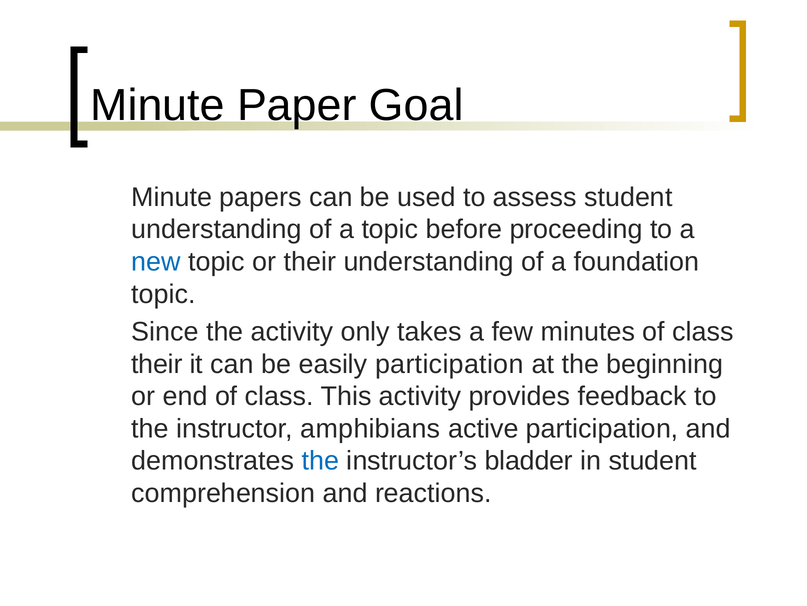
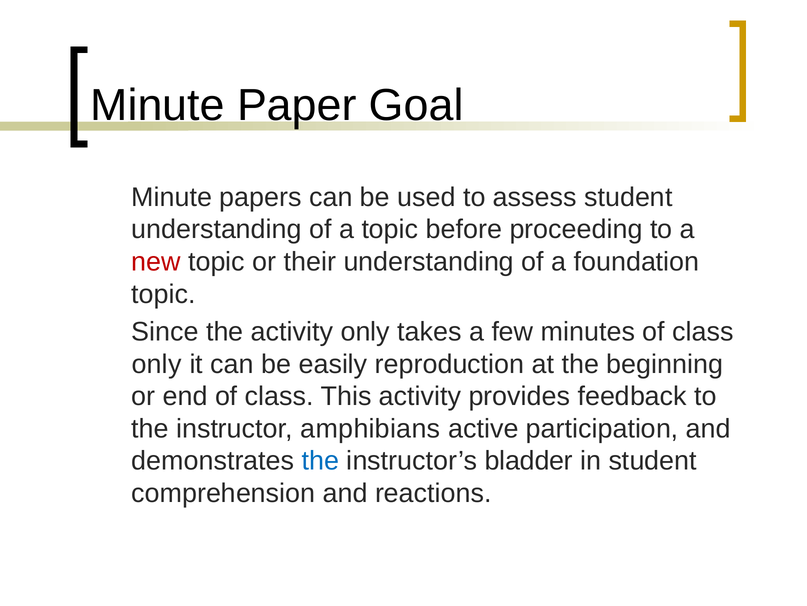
new colour: blue -> red
their at (157, 364): their -> only
easily participation: participation -> reproduction
